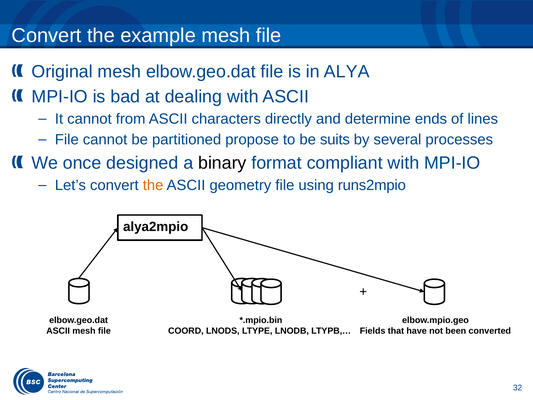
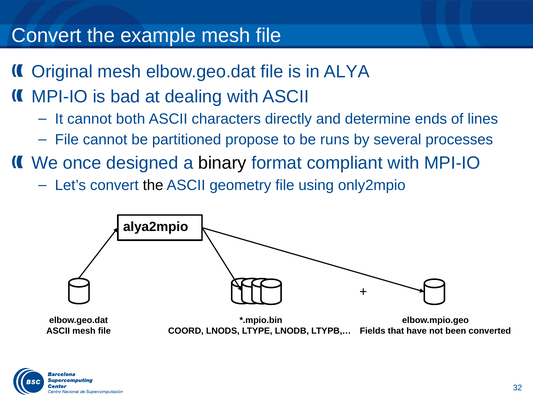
from: from -> both
suits: suits -> runs
the at (153, 185) colour: orange -> black
runs2mpio: runs2mpio -> only2mpio
